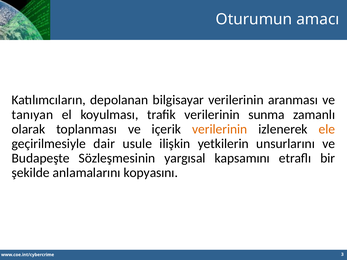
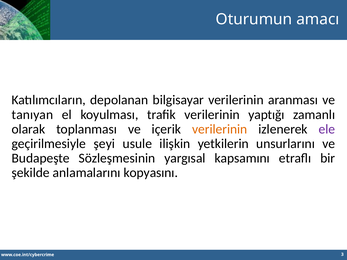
sunma: sunma -> yaptığı
ele colour: orange -> purple
dair: dair -> şeyi
